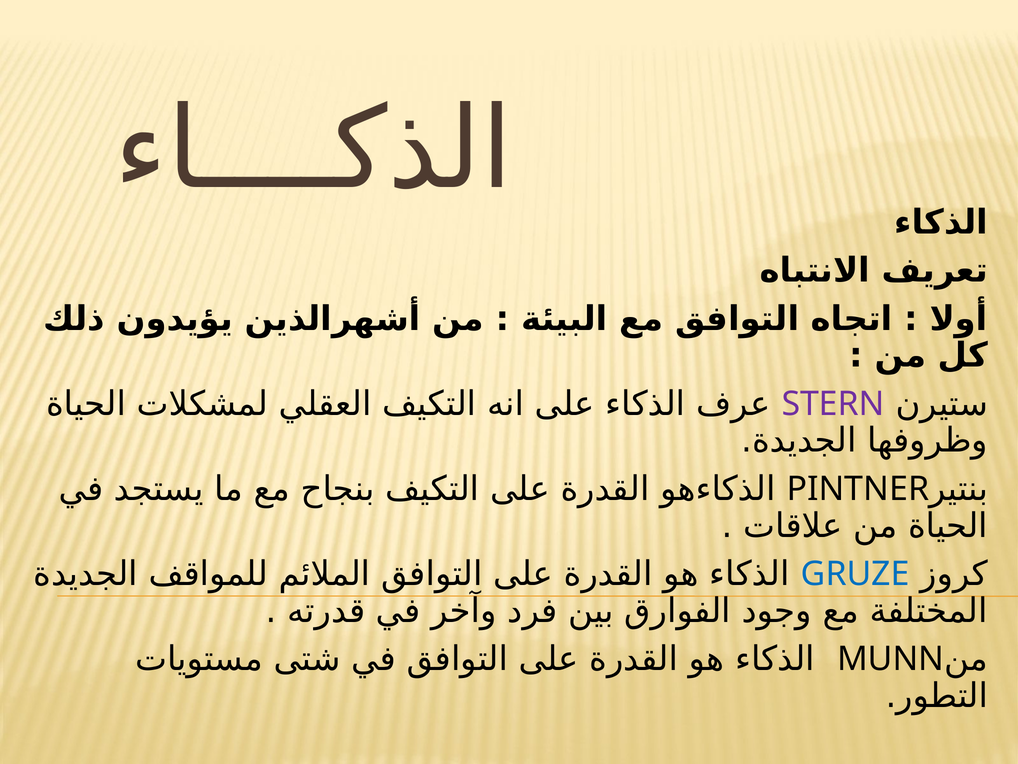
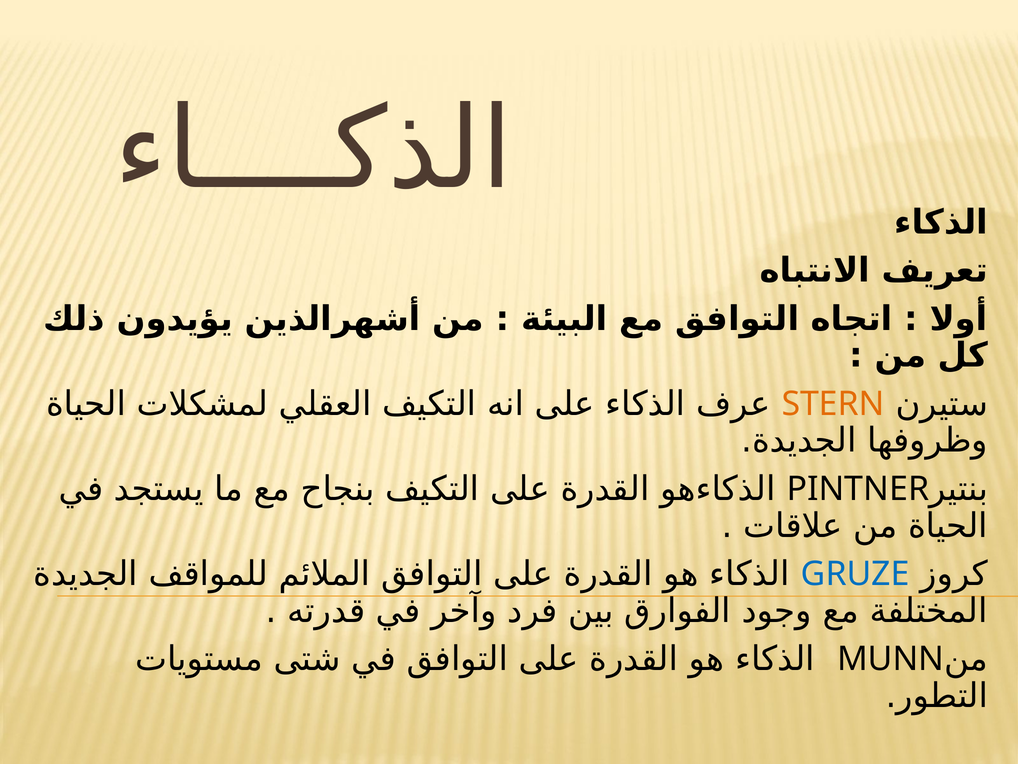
STERN colour: purple -> orange
